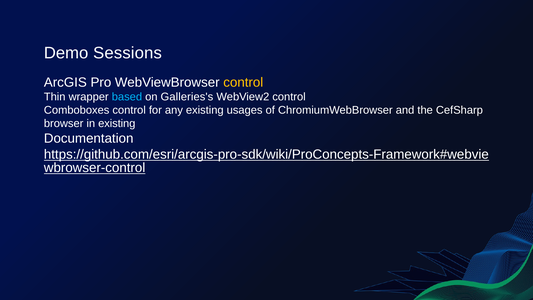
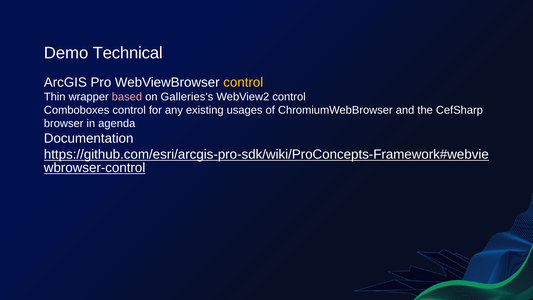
Sessions: Sessions -> Technical
based colour: light blue -> pink
in existing: existing -> agenda
